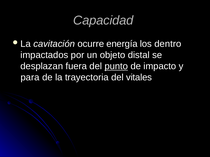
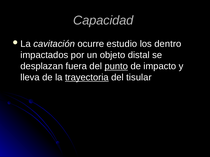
energía: energía -> estudio
para: para -> lleva
trayectoria underline: none -> present
vitales: vitales -> tisular
